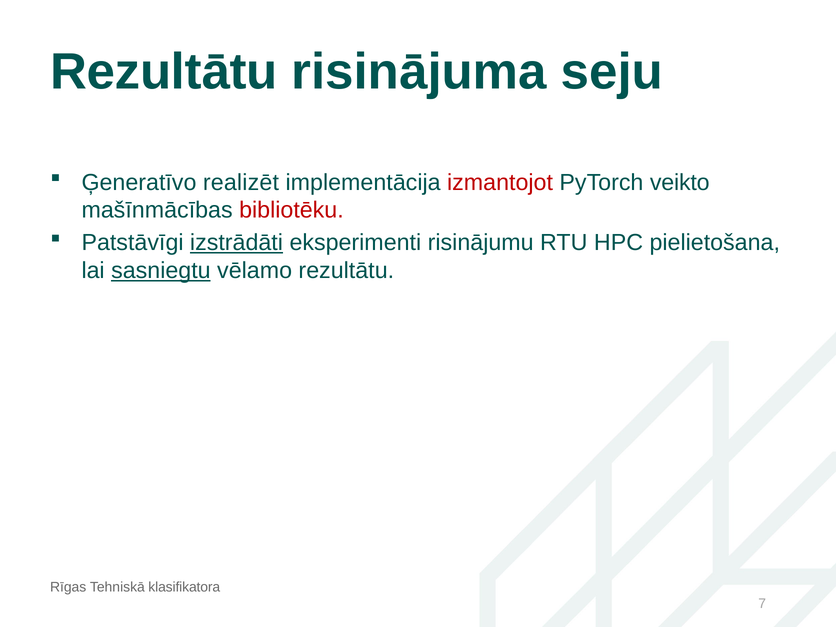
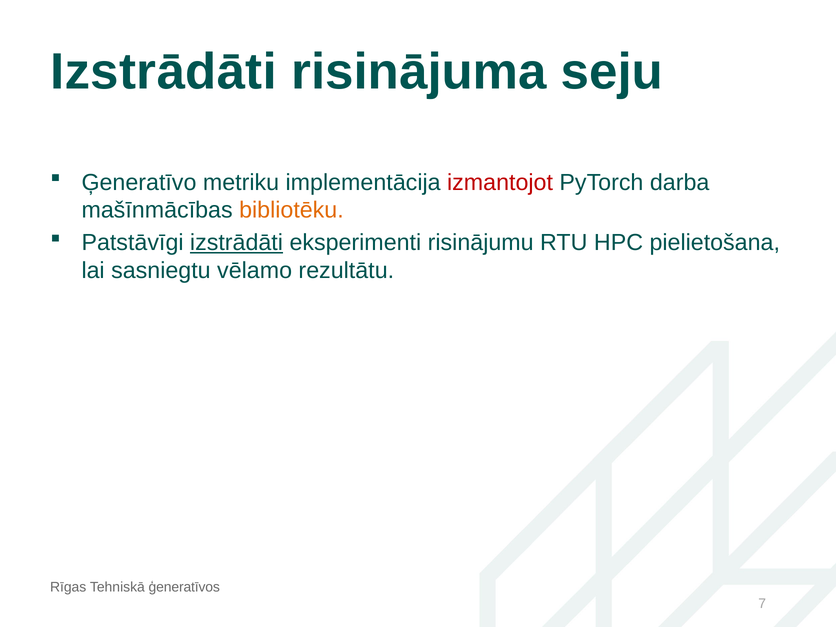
Rezultātu at (164, 72): Rezultātu -> Izstrādāti
realizēt: realizēt -> metriku
veikto: veikto -> darba
bibliotēku colour: red -> orange
sasniegtu underline: present -> none
klasifikatora: klasifikatora -> ģeneratīvos
